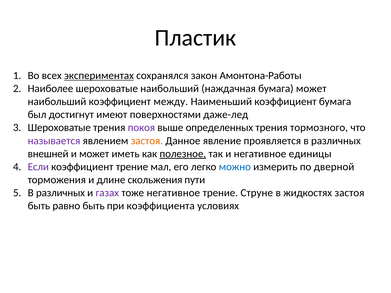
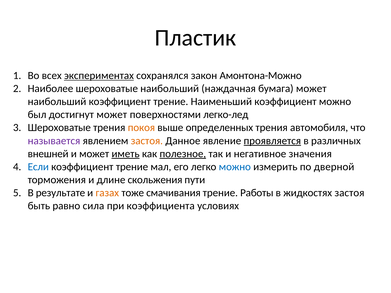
Амонтона-Работы: Амонтона-Работы -> Амонтона-Можно
наибольший коэффициент между: между -> трение
коэффициент бумага: бумага -> можно
достигнут имеют: имеют -> может
даже-лед: даже-лед -> легко-лед
покоя colour: purple -> orange
тормозного: тормозного -> автомобиля
проявляется underline: none -> present
иметь underline: none -> present
единицы: единицы -> значения
Если colour: purple -> blue
различных at (60, 193): различных -> результате
газах colour: purple -> orange
тоже негативное: негативное -> смачивания
Струне: Струне -> Работы
равно быть: быть -> сила
